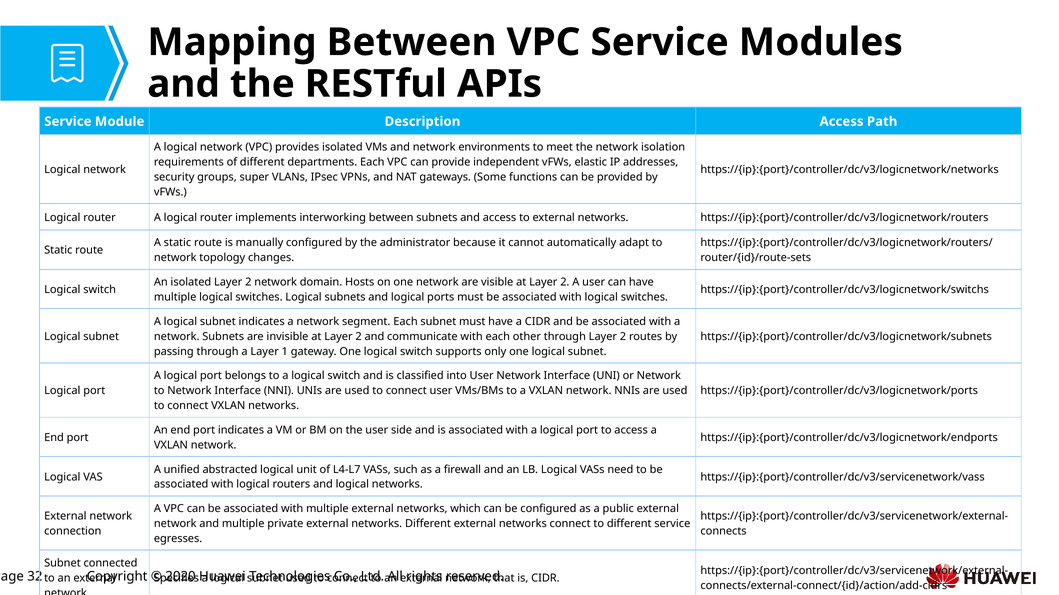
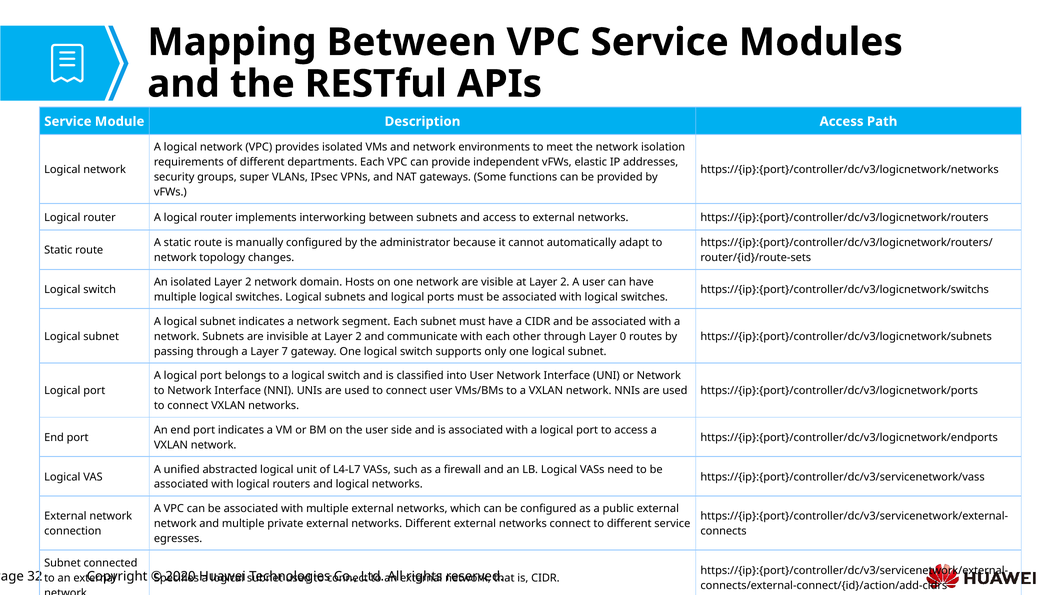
through Layer 2: 2 -> 0
1: 1 -> 7
